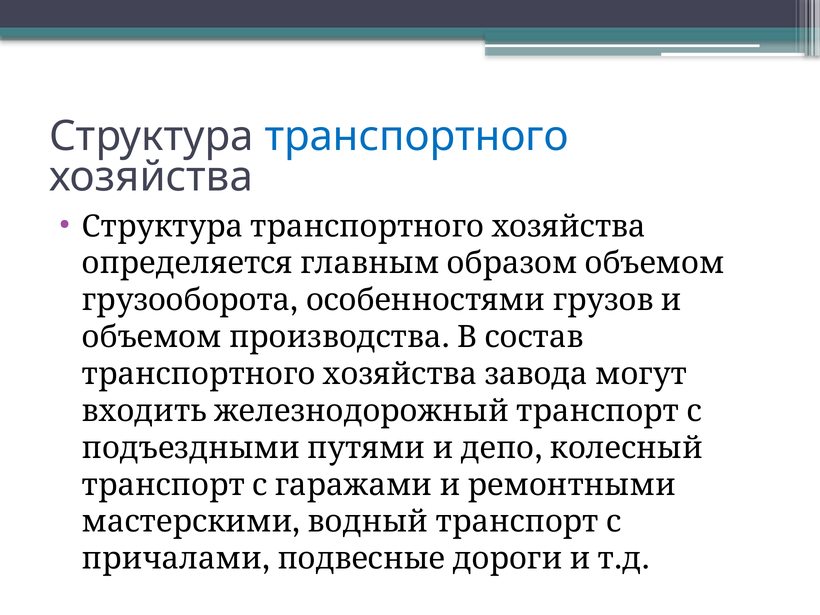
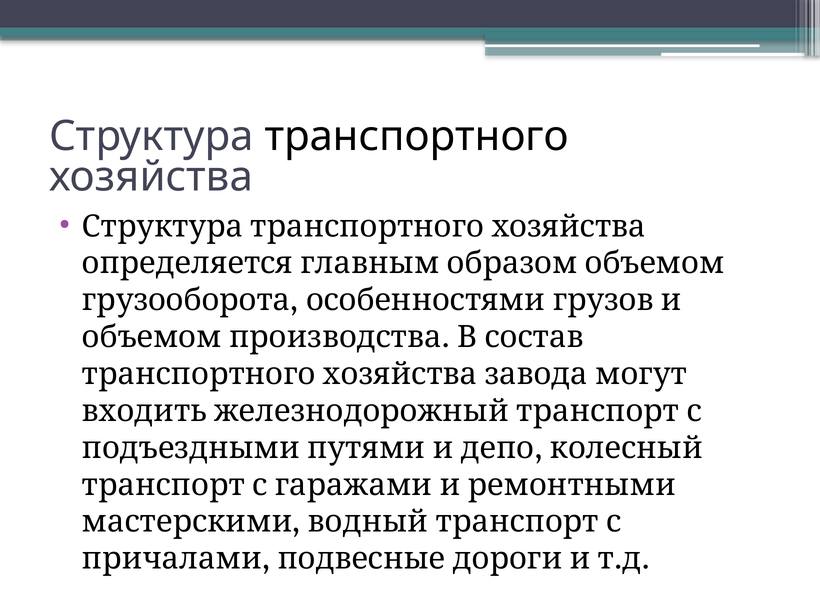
транспортного colour: blue -> black
